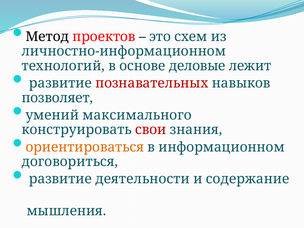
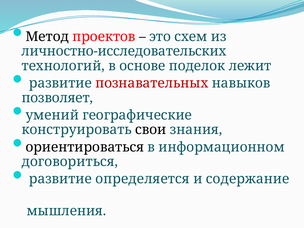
личностно-информационном: личностно-информационном -> личностно-исследовательских
деловые: деловые -> поделок
максимального: максимального -> географические
свои colour: red -> black
ориентироваться colour: orange -> black
деятельности: деятельности -> определяется
